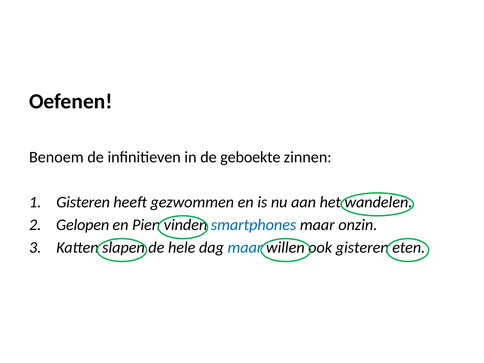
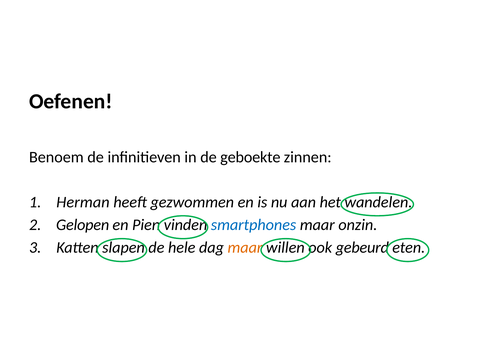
Gisteren at (83, 202): Gisteren -> Herman
maar at (245, 247) colour: blue -> orange
ook gisteren: gisteren -> gebeurd
